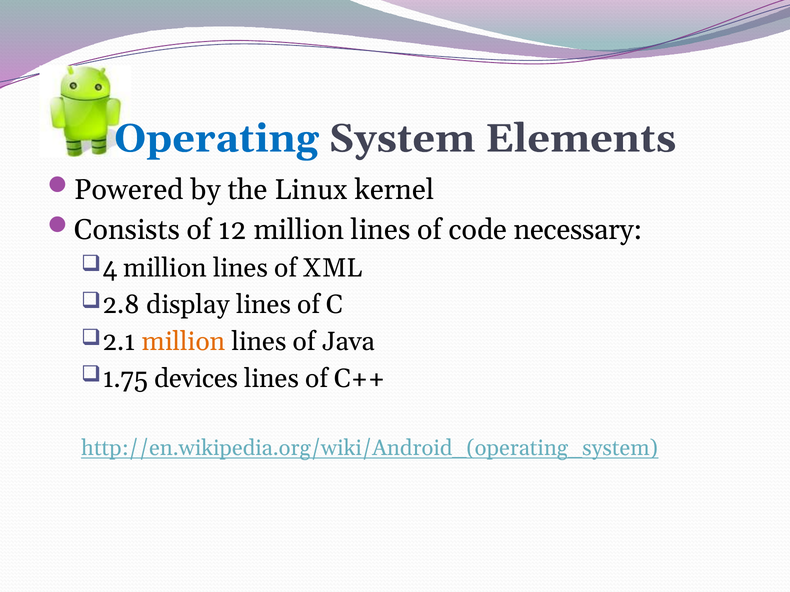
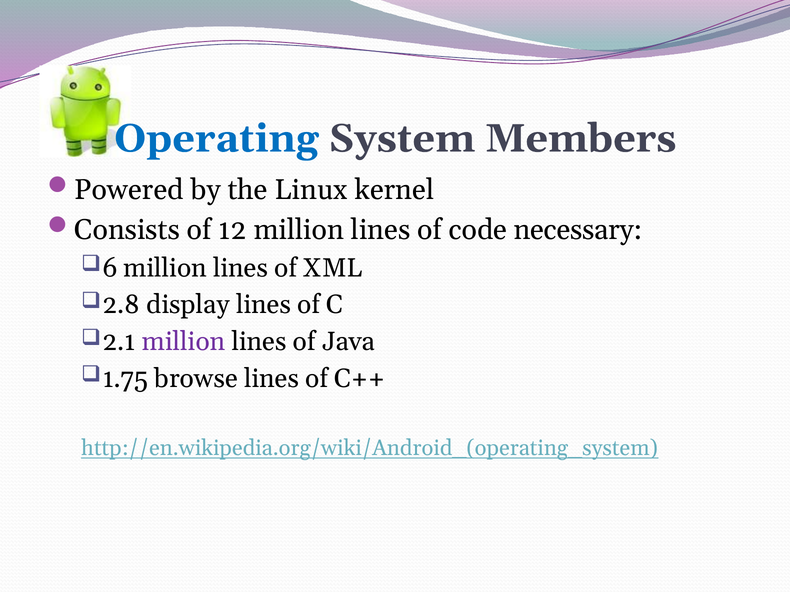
Elements: Elements -> Members
4: 4 -> 6
million at (184, 342) colour: orange -> purple
devices: devices -> browse
